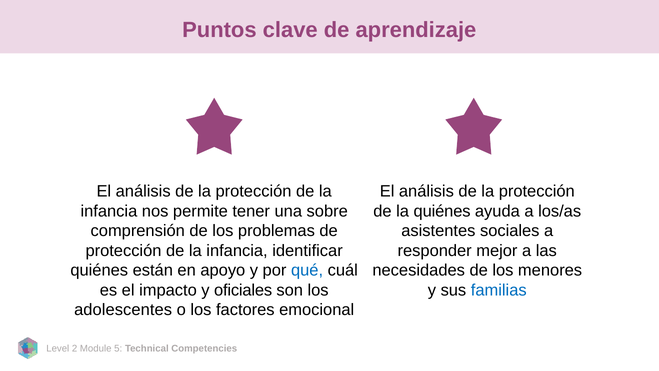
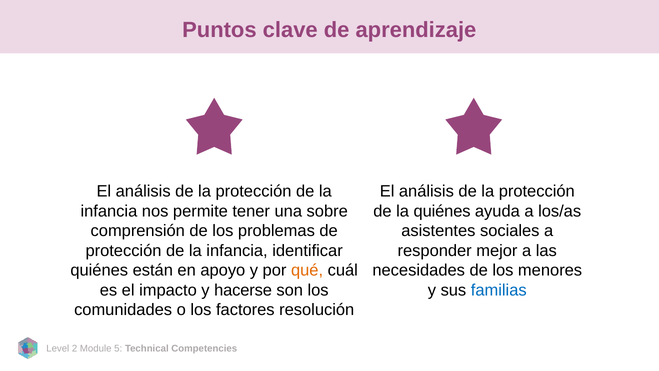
qué colour: blue -> orange
oficiales: oficiales -> hacerse
adolescentes: adolescentes -> comunidades
emocional: emocional -> resolución
